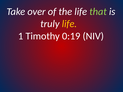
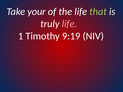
over: over -> your
life at (69, 24) colour: yellow -> pink
0:19: 0:19 -> 9:19
